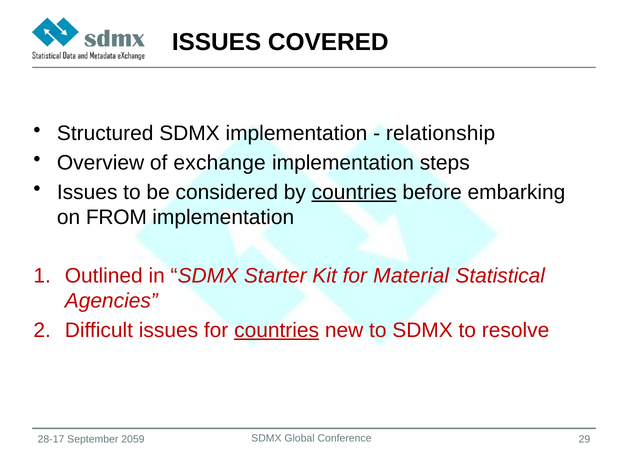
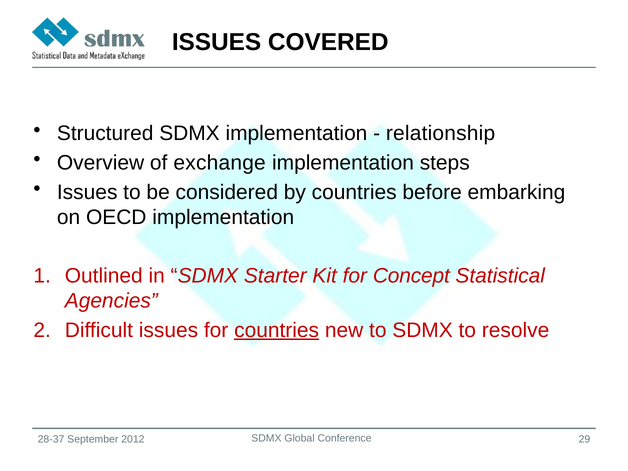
countries at (354, 192) underline: present -> none
FROM: FROM -> OECD
Material: Material -> Concept
28-17: 28-17 -> 28-37
2059: 2059 -> 2012
